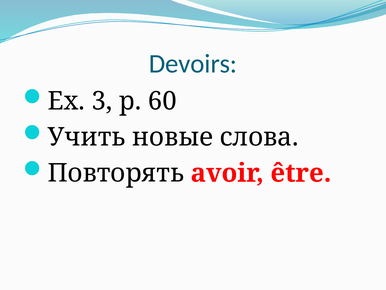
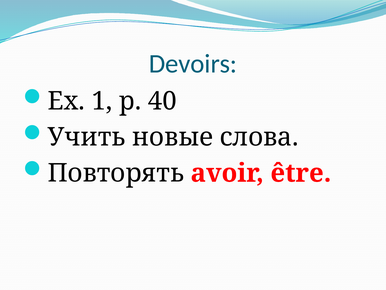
3: 3 -> 1
60: 60 -> 40
